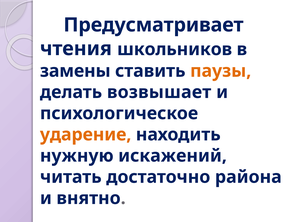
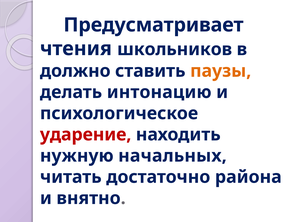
замены: замены -> должно
возвышает: возвышает -> интонацию
ударение colour: orange -> red
искажений: искажений -> начальных
